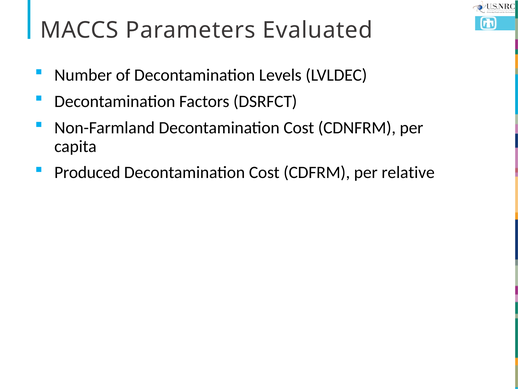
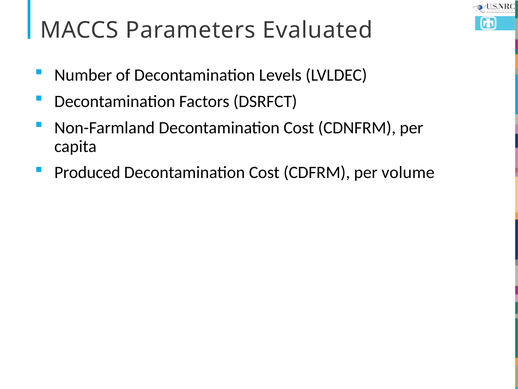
relative: relative -> volume
